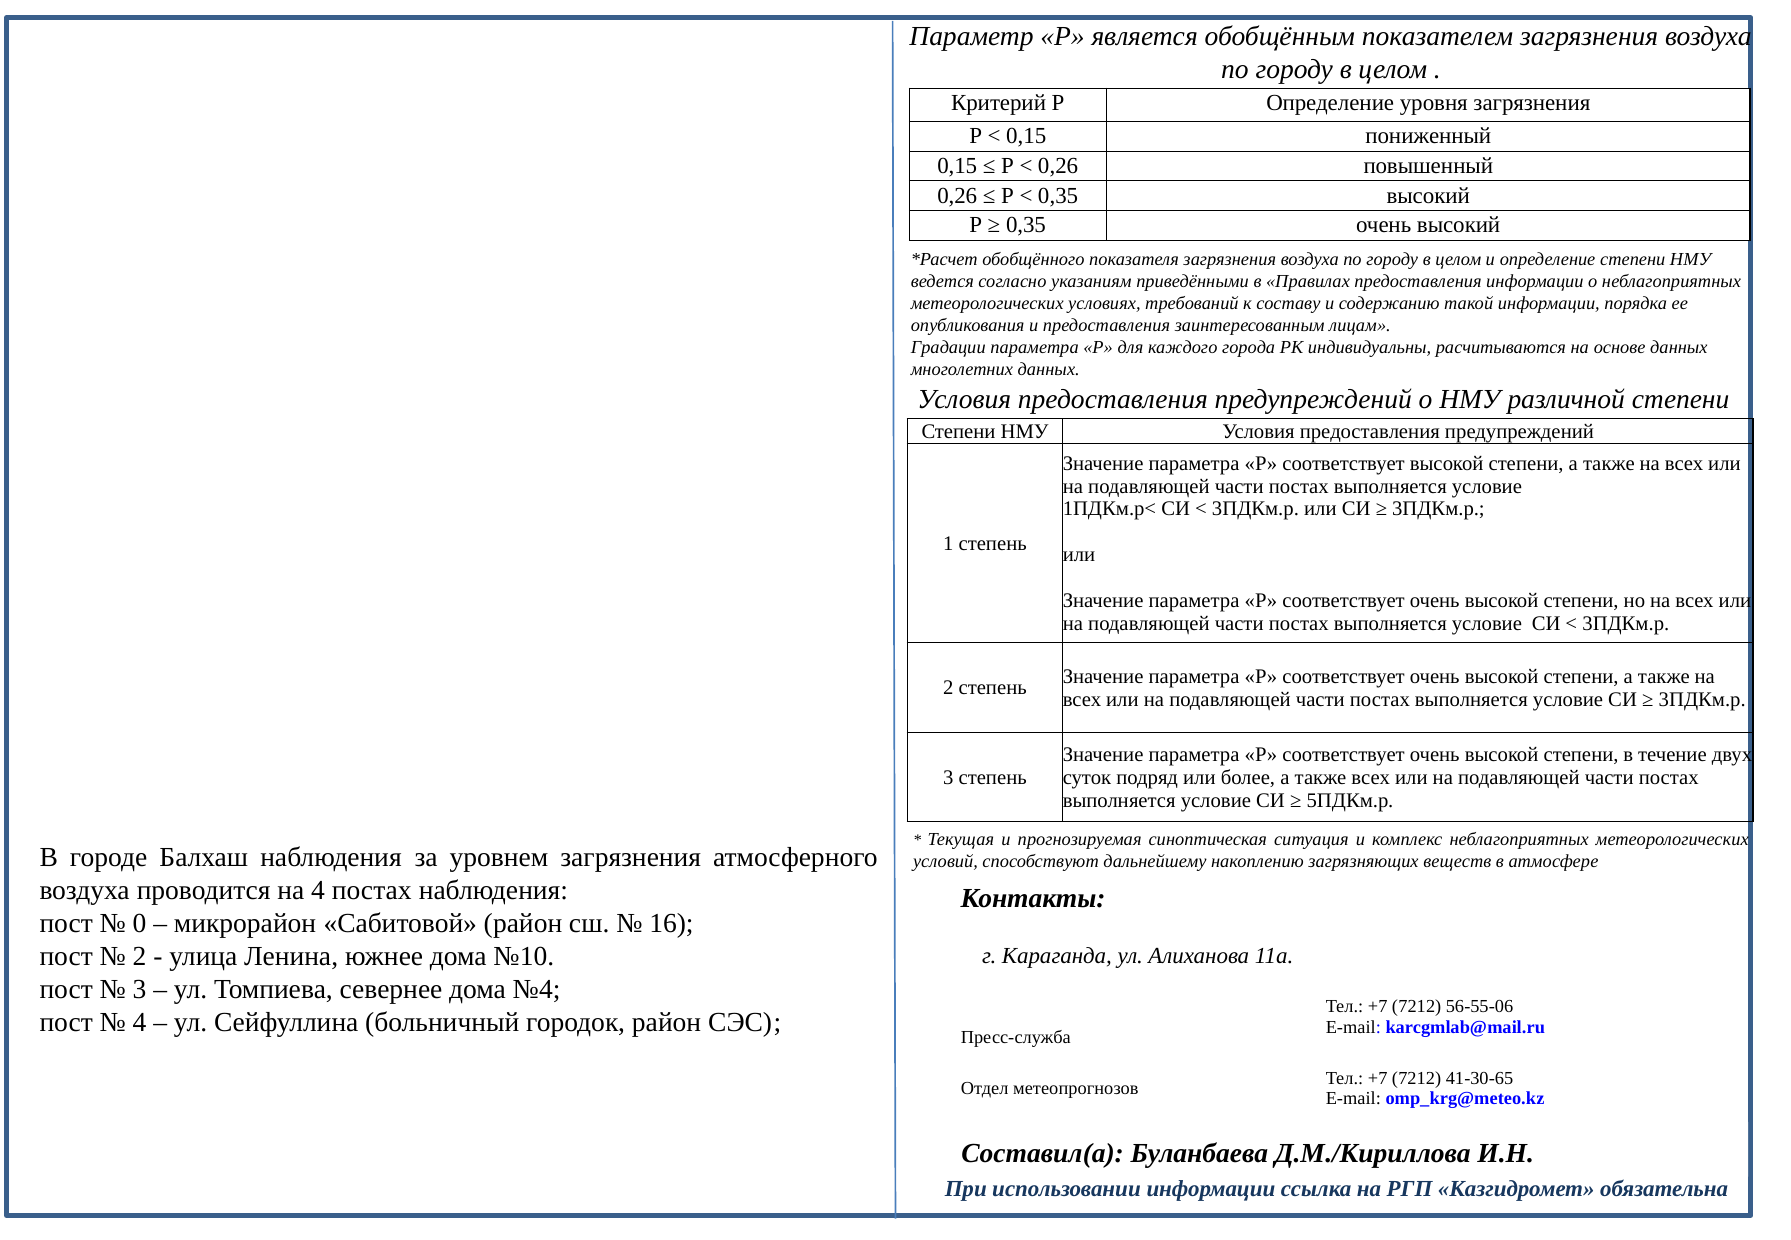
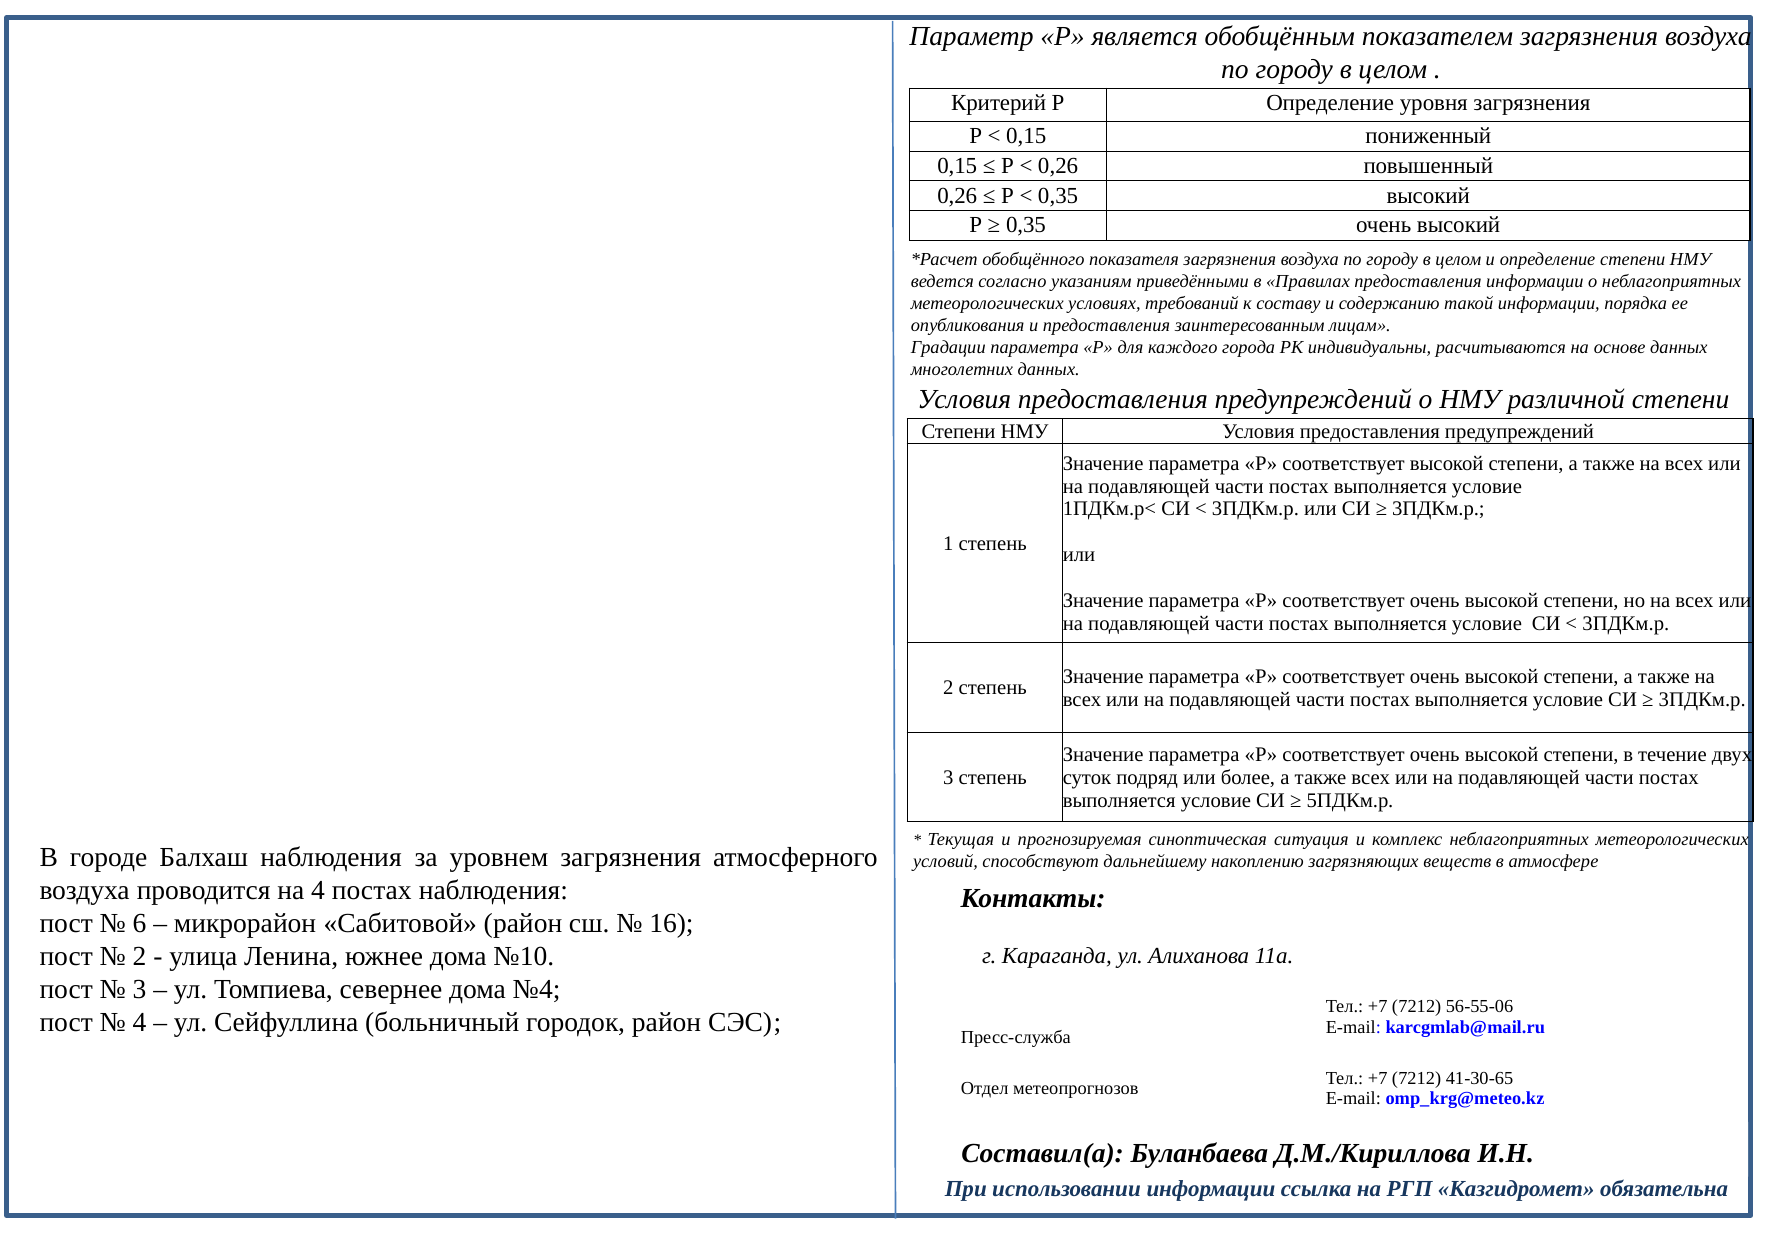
0: 0 -> 6
